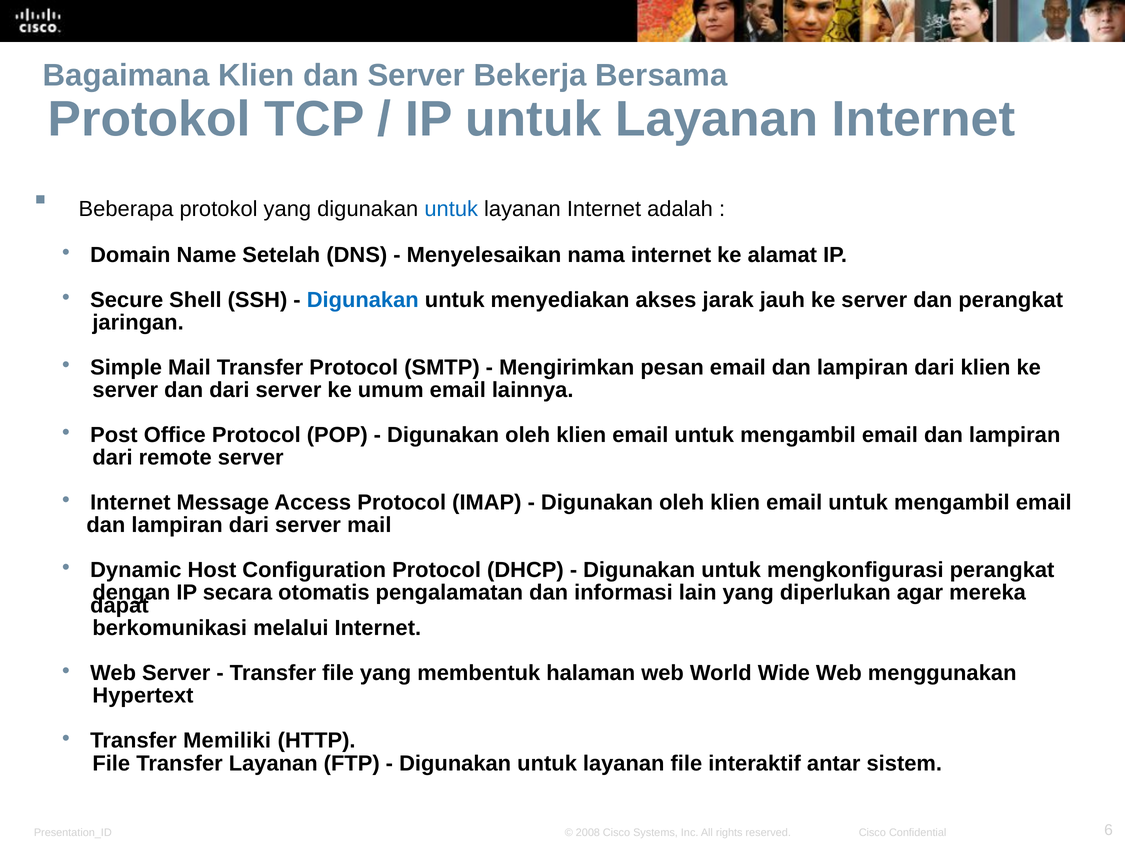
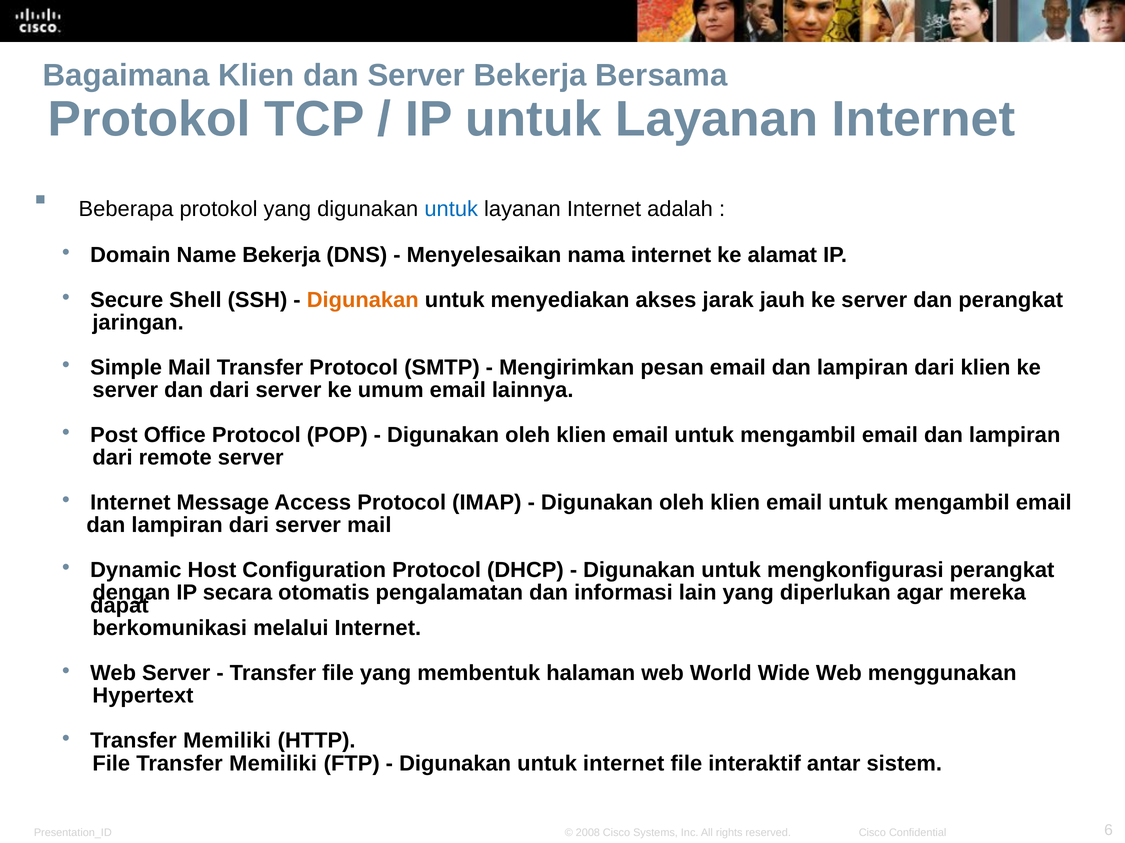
Name Setelah: Setelah -> Bekerja
Digunakan at (363, 300) colour: blue -> orange
File Transfer Layanan: Layanan -> Memiliki
layanan at (624, 764): layanan -> internet
